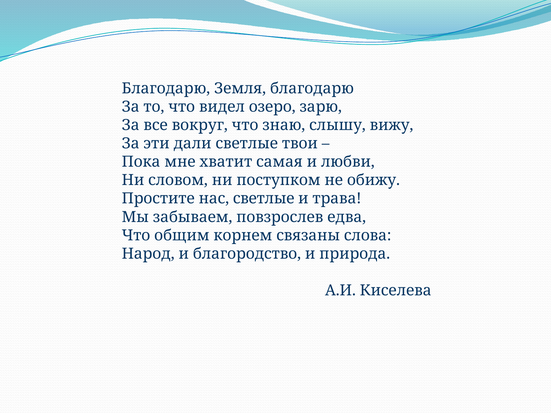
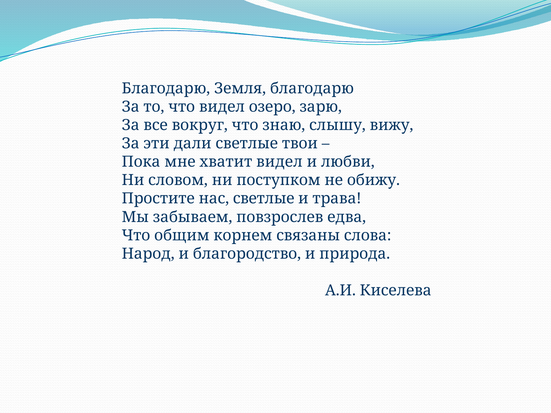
хватит самая: самая -> видел
